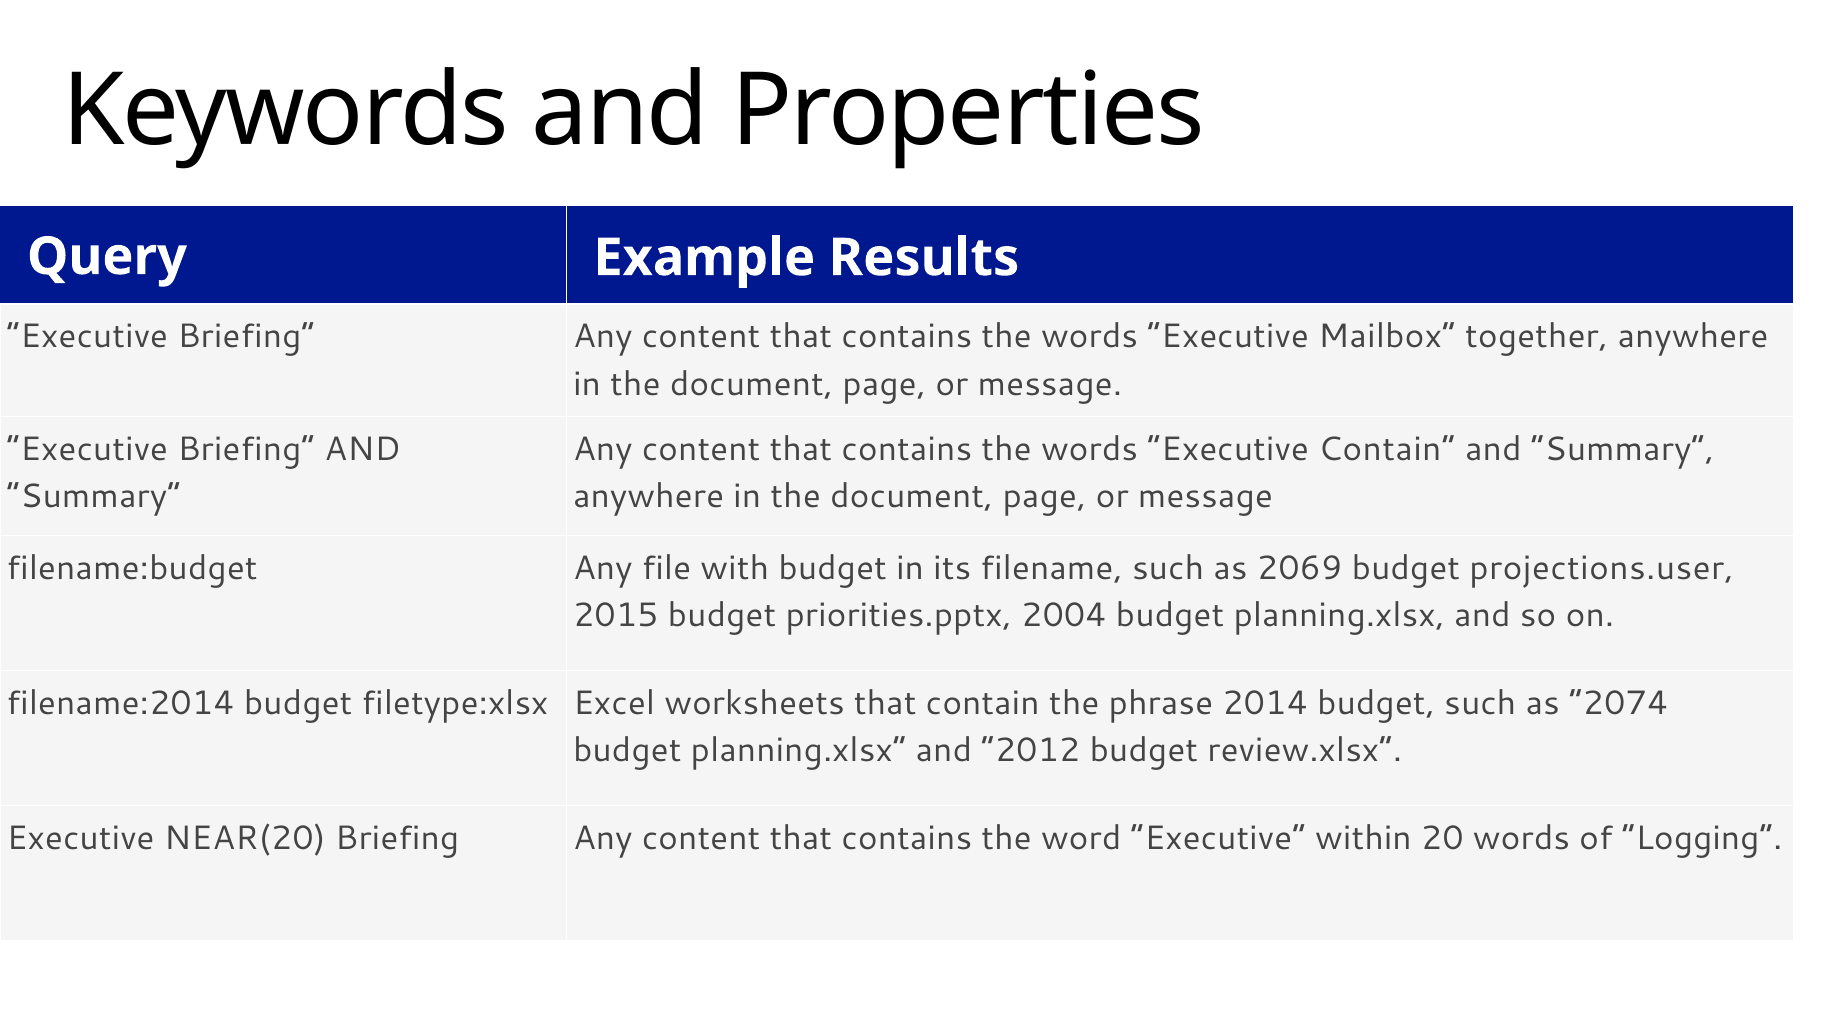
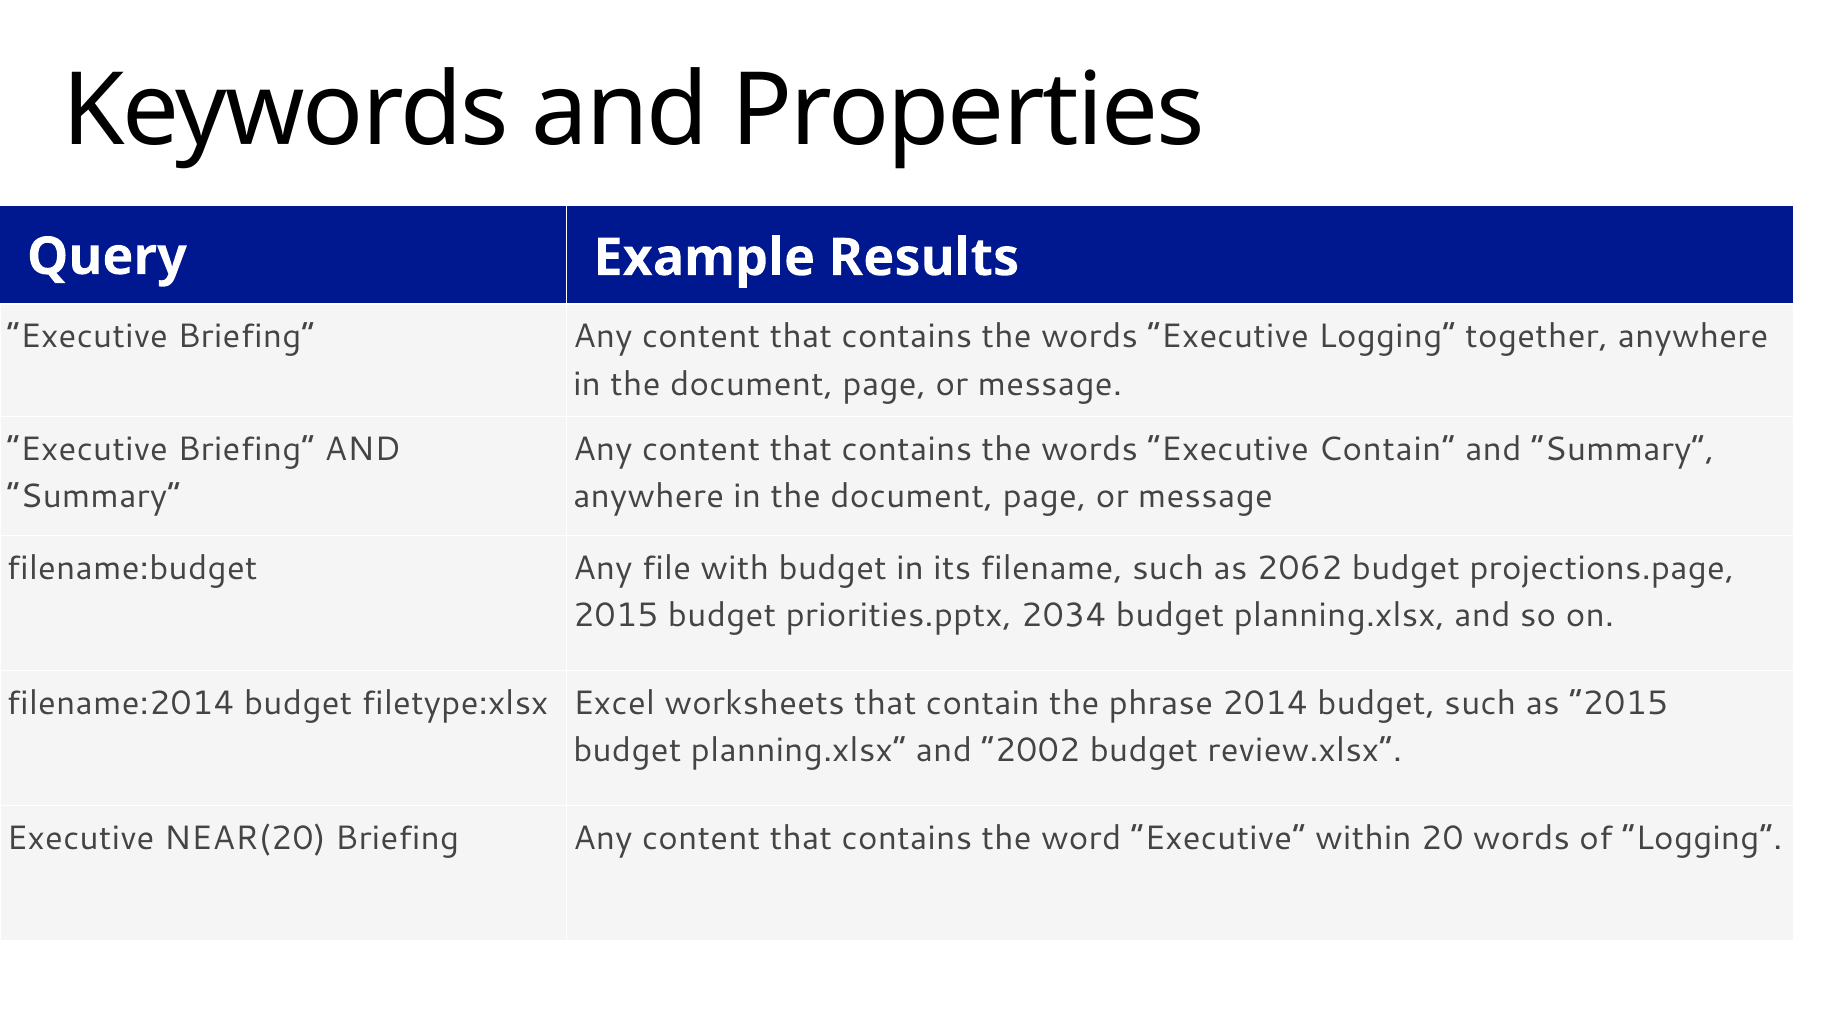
Mailbox: Mailbox -> Logging
2069: 2069 -> 2062
projections.user: projections.user -> projections.page
2004: 2004 -> 2034
as 2074: 2074 -> 2015
2012: 2012 -> 2002
